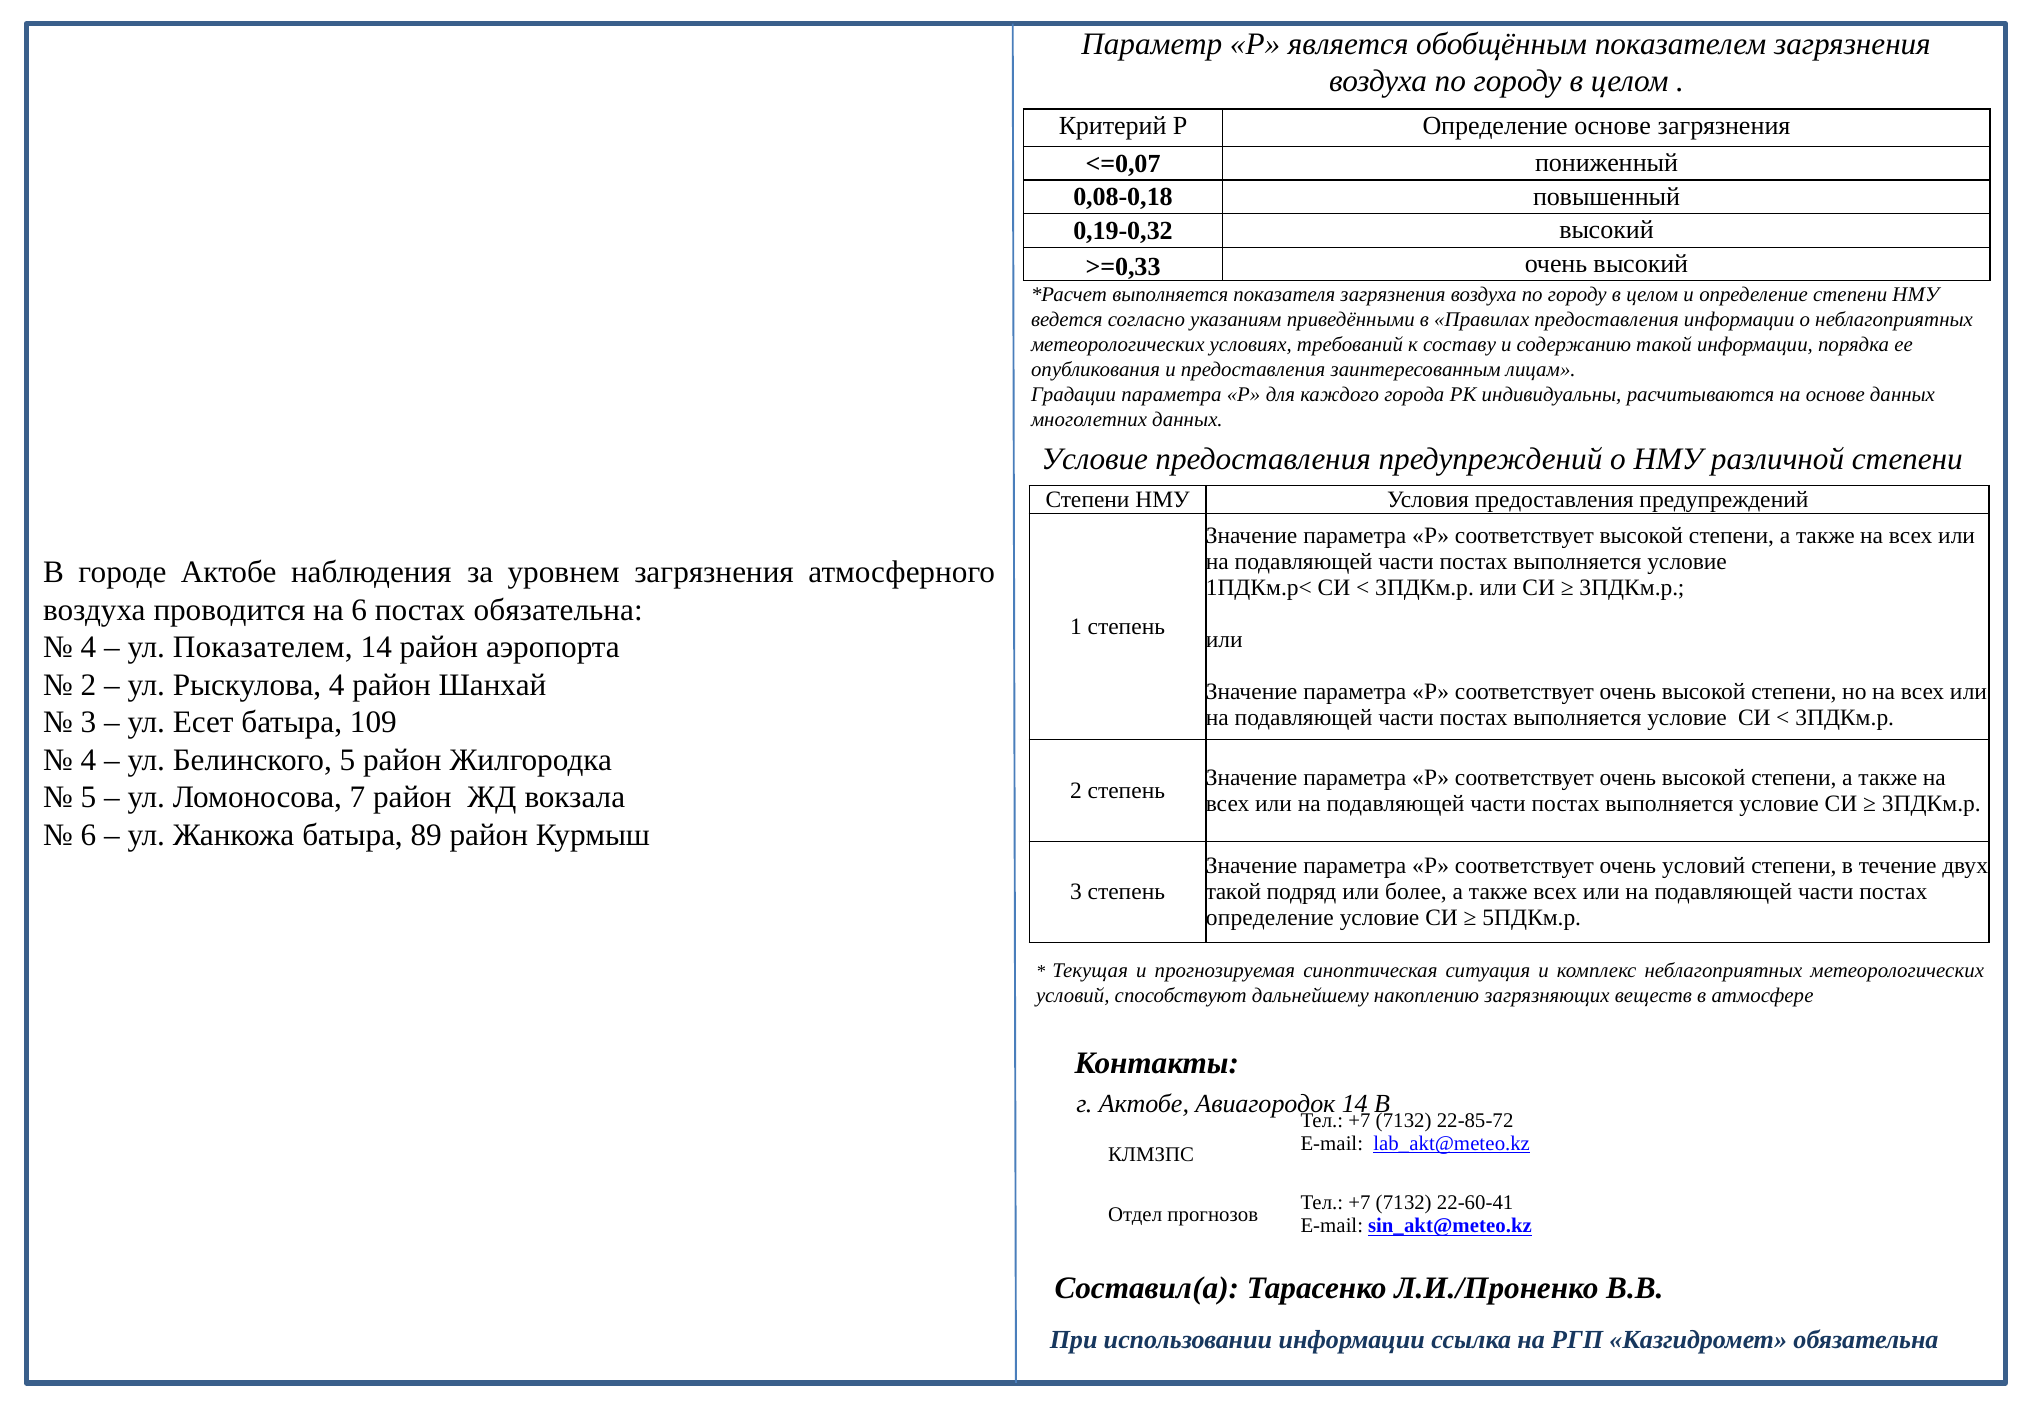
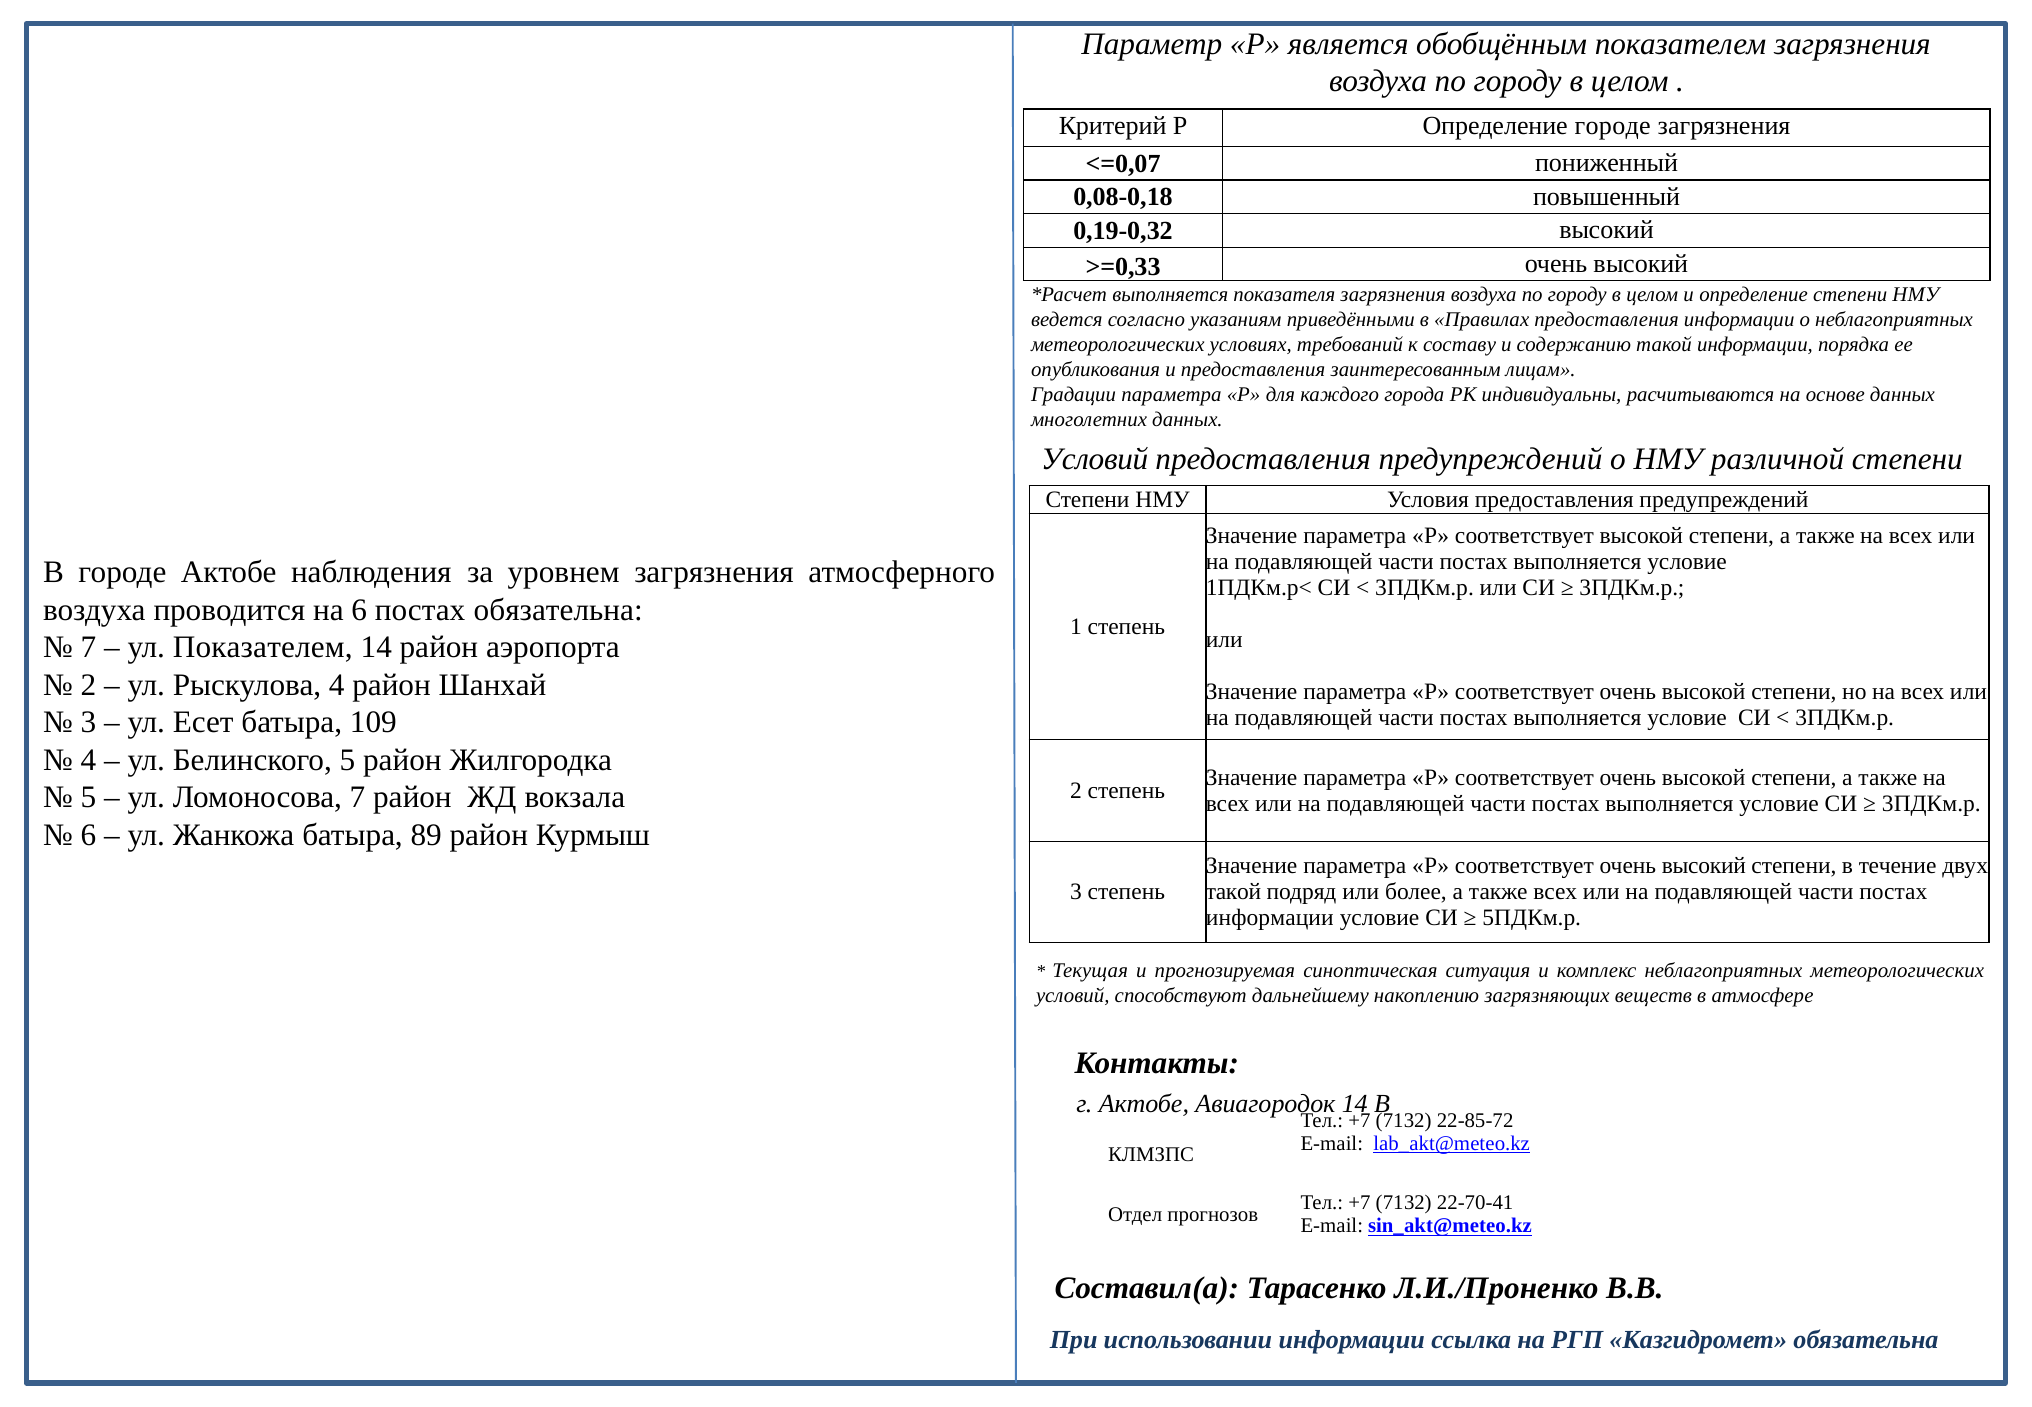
Определение основе: основе -> городе
Условие at (1095, 459): Условие -> Условий
4 at (89, 647): 4 -> 7
соответствует очень условий: условий -> высокий
определение at (1270, 918): определение -> информации
22-60-41: 22-60-41 -> 22-70-41
